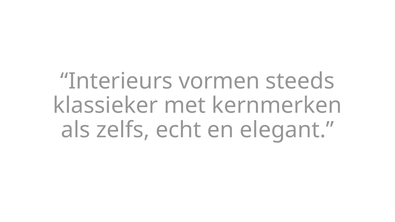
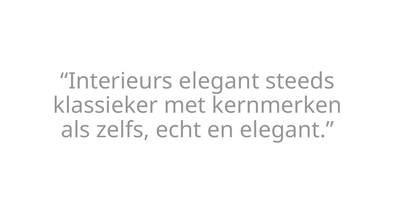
Interieurs vormen: vormen -> elegant
